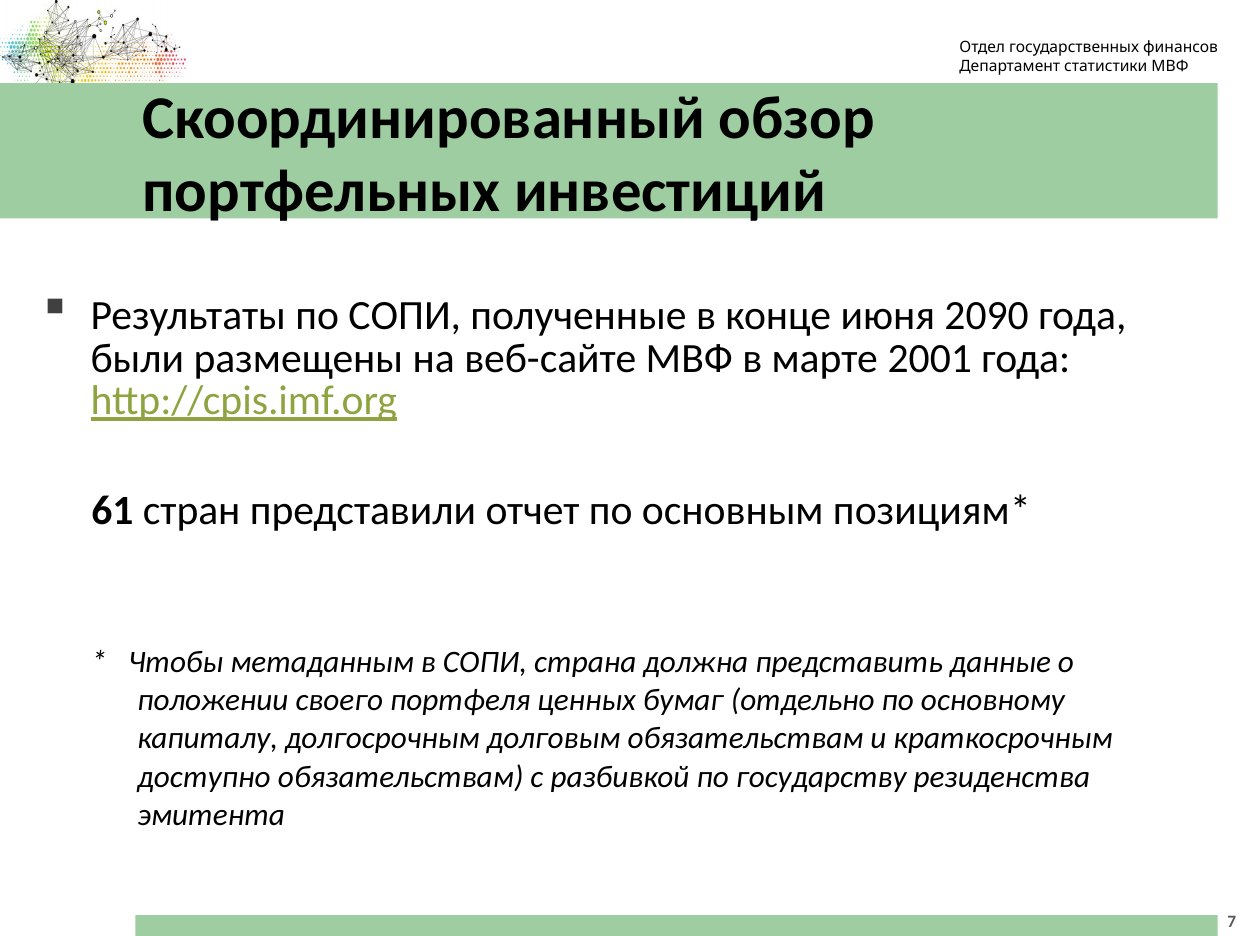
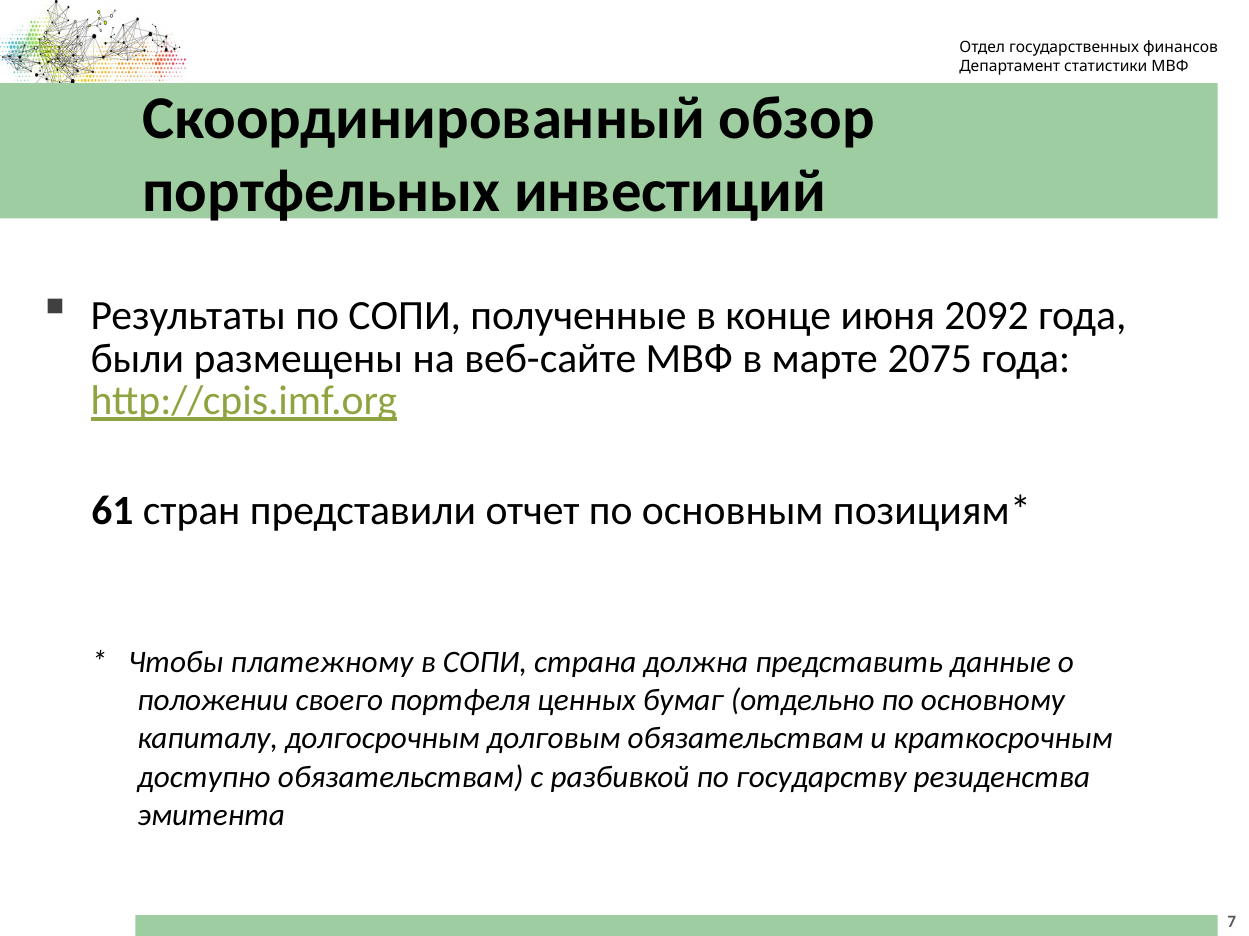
2090: 2090 -> 2092
2001: 2001 -> 2075
метаданным: метаданным -> платежному
